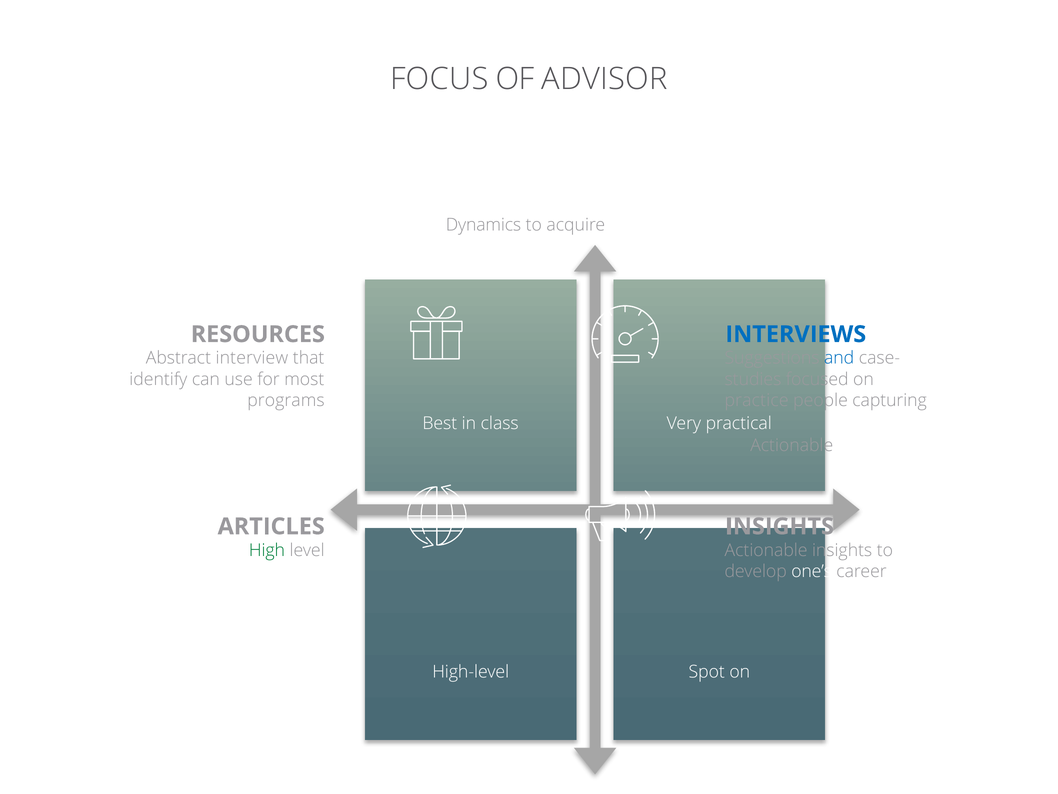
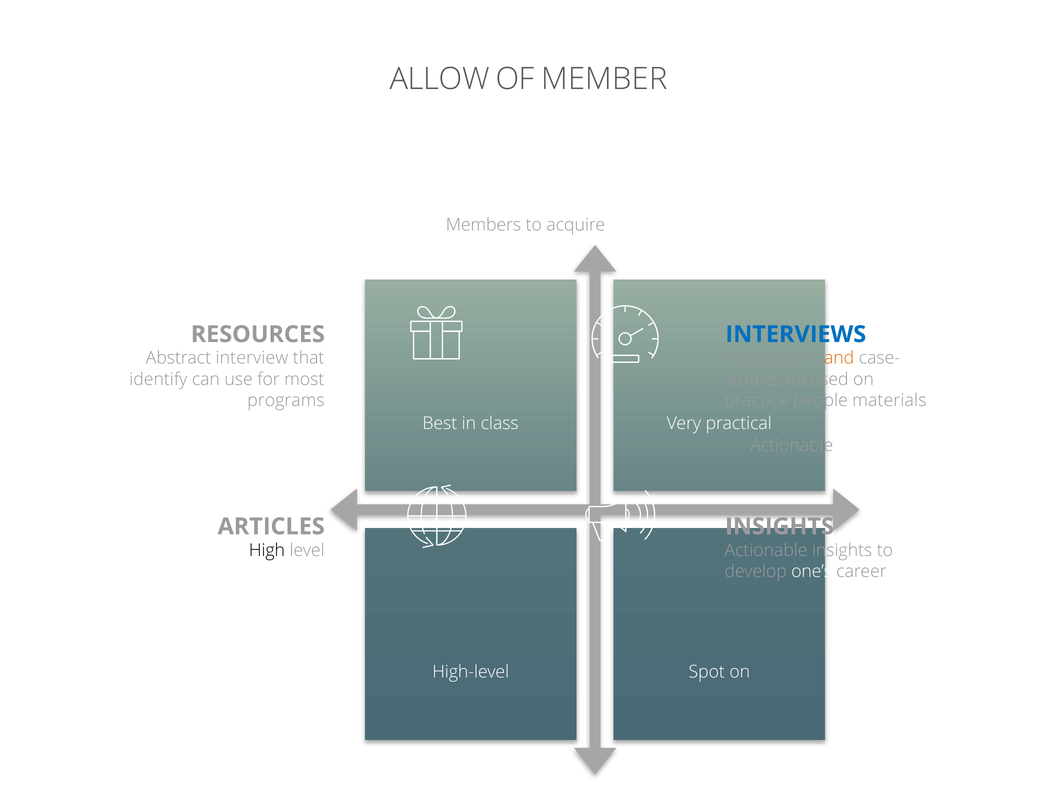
FOCUS: FOCUS -> ALLOW
ADVISOR: ADVISOR -> MEMBER
Dynamics: Dynamics -> Members
and colour: blue -> orange
capturing: capturing -> materials
High colour: green -> black
